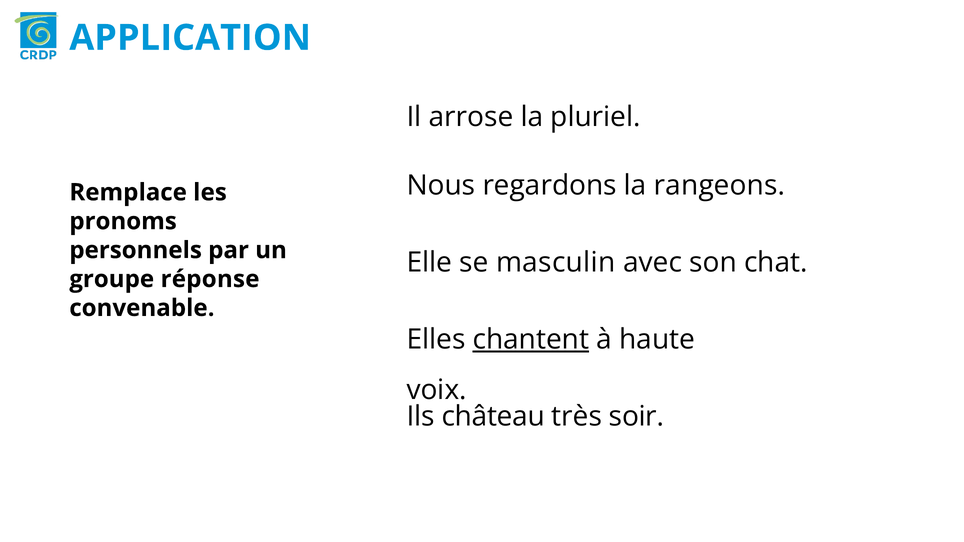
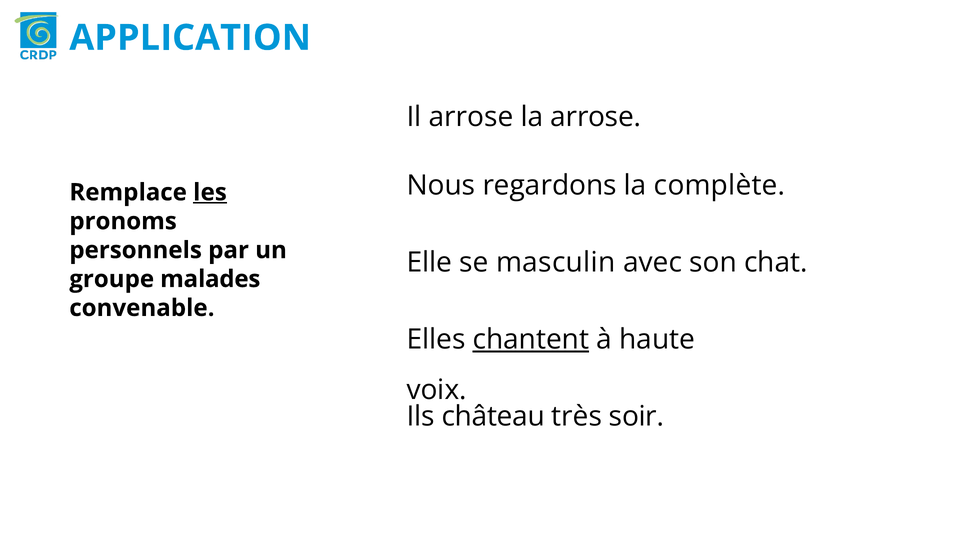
la pluriel: pluriel -> arrose
rangeons: rangeons -> complète
les underline: none -> present
réponse: réponse -> malades
